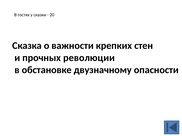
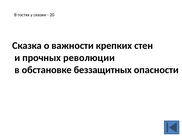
двузначному: двузначному -> беззащитных
